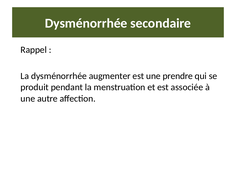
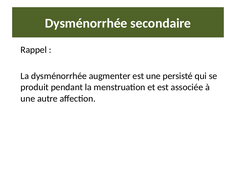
prendre: prendre -> persisté
